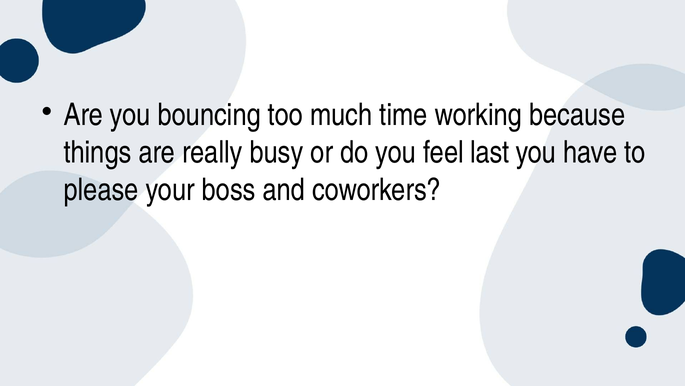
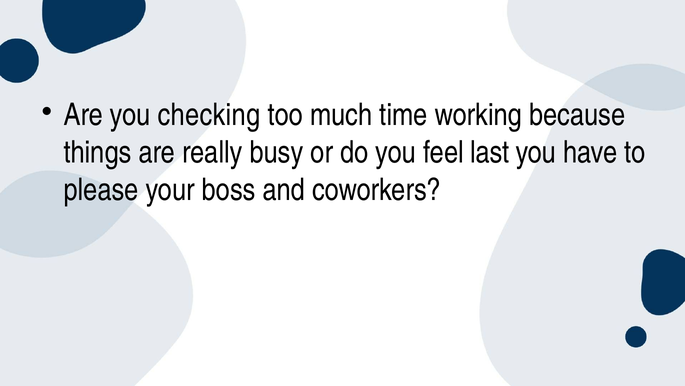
bouncing: bouncing -> checking
